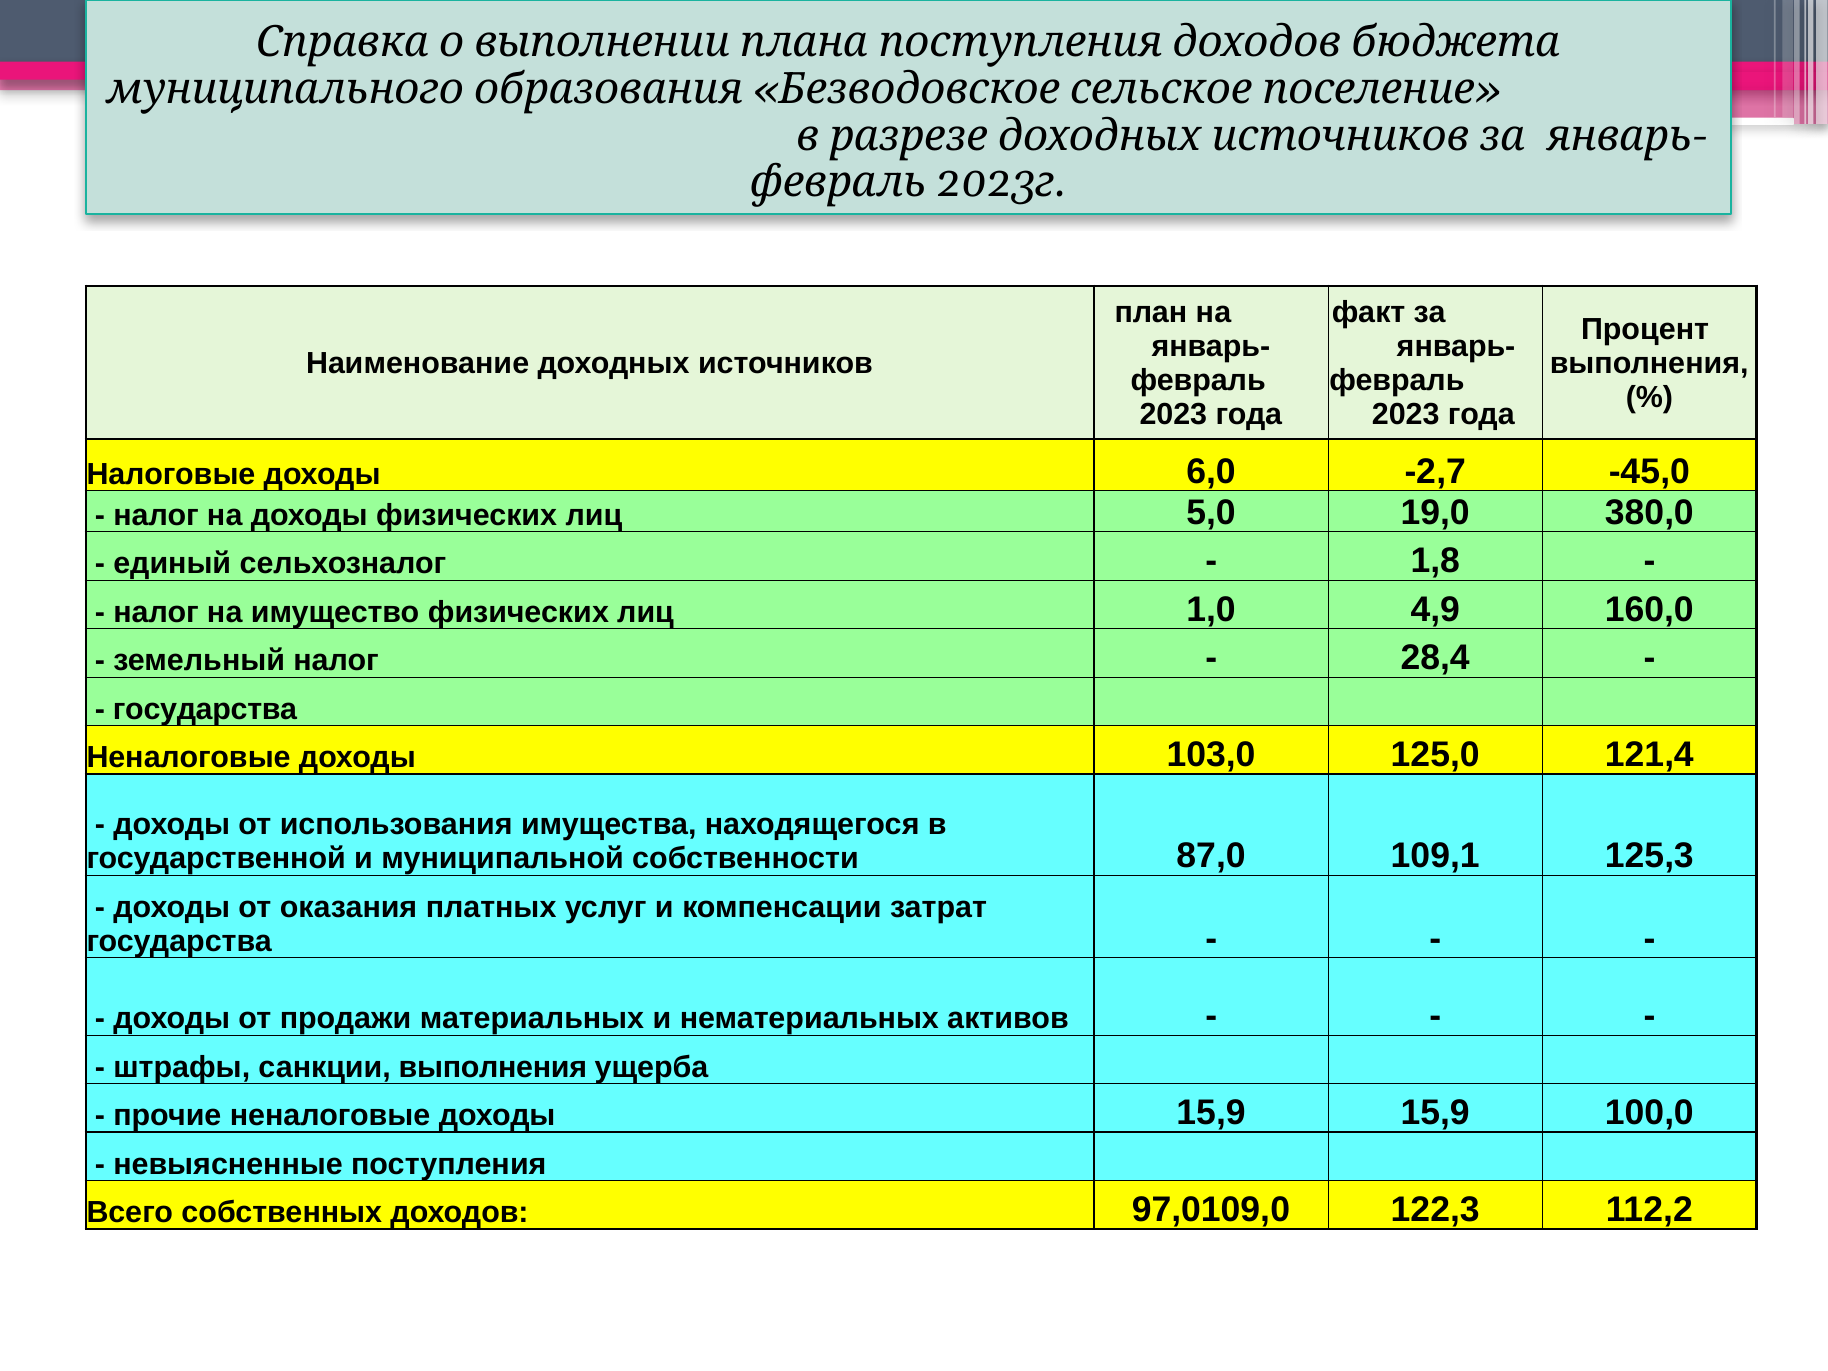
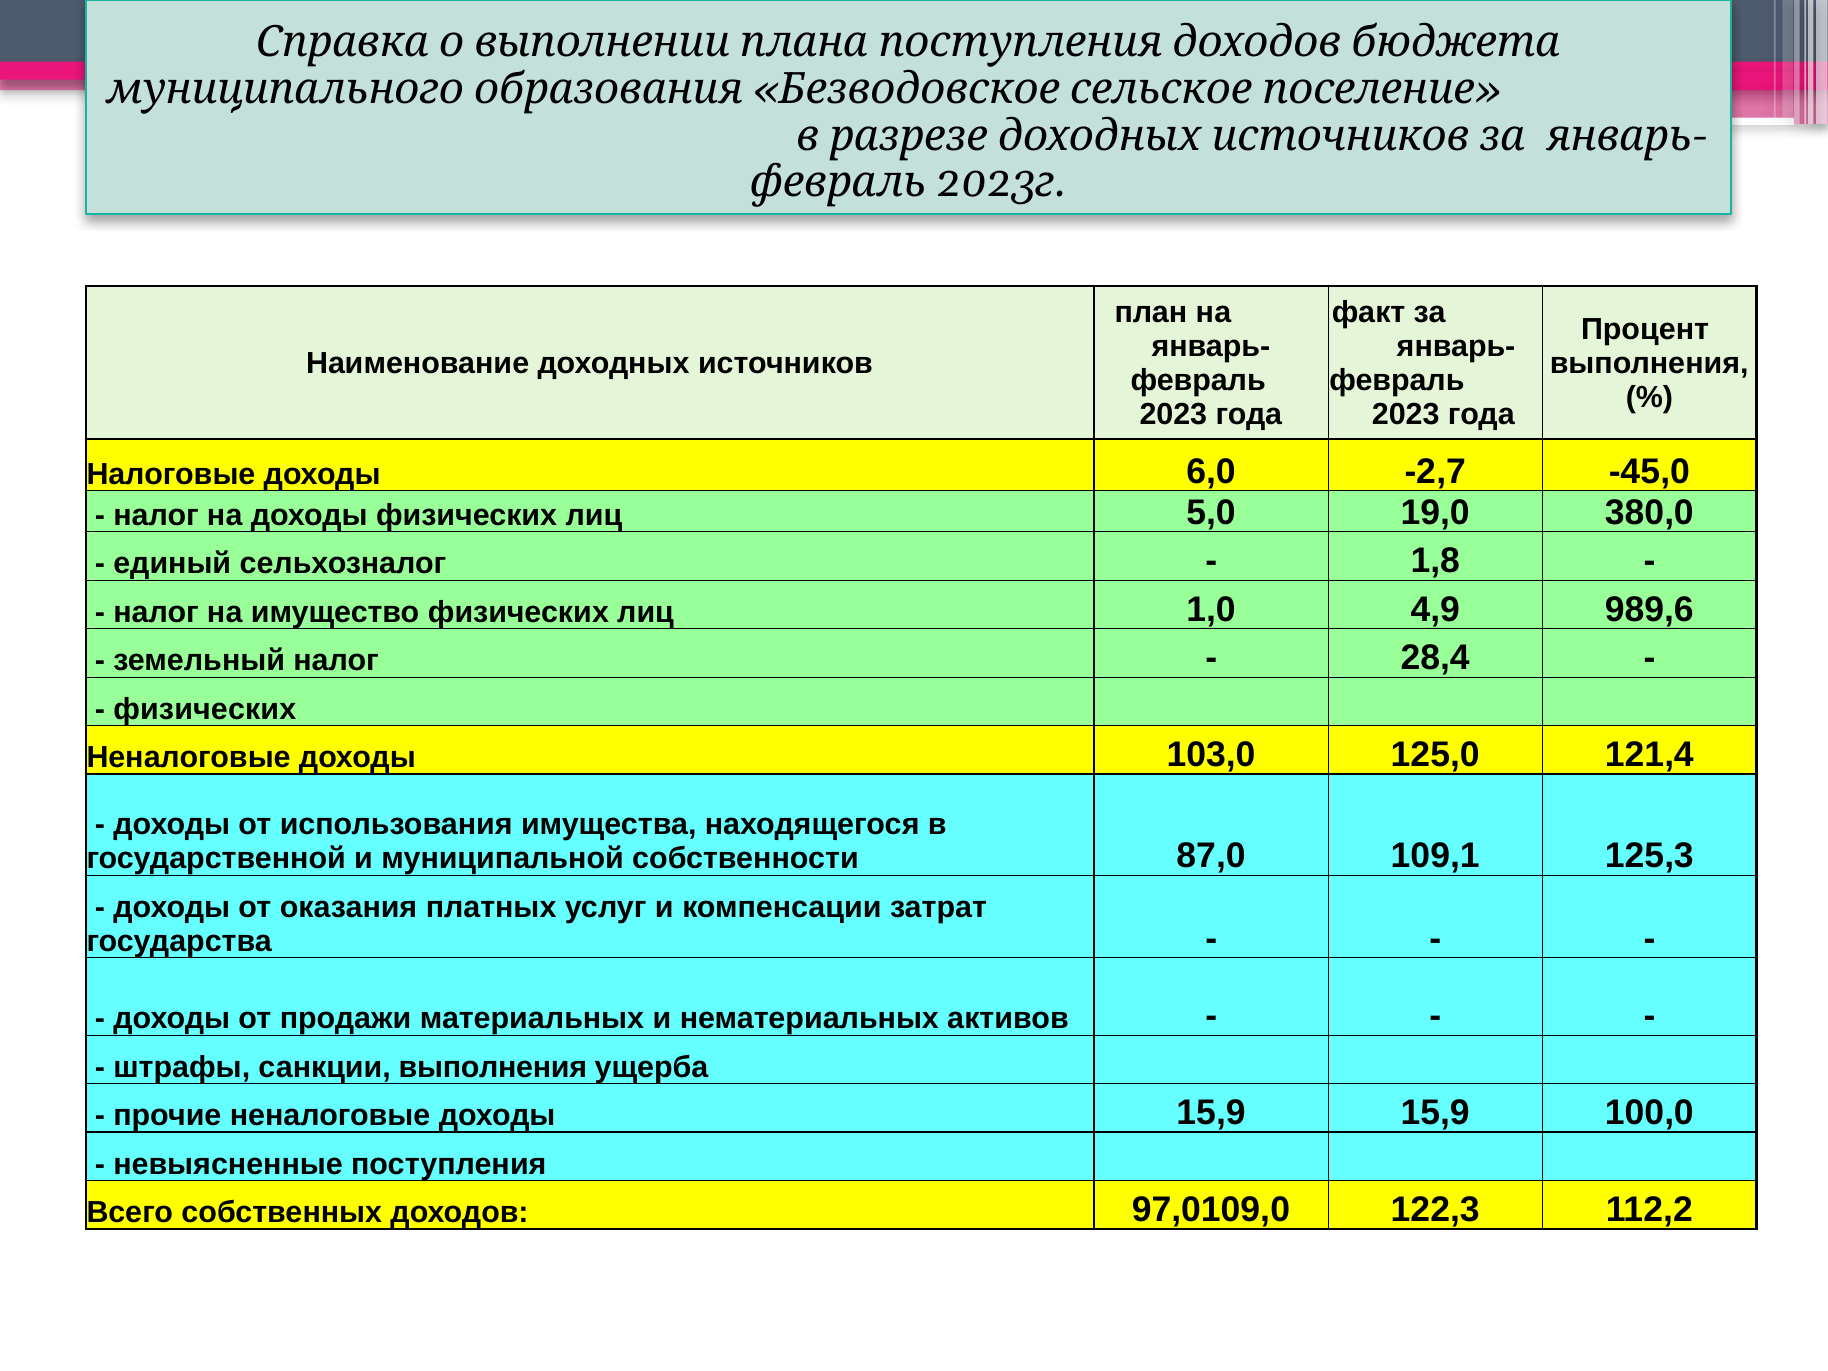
160,0: 160,0 -> 989,6
государства at (205, 709): государства -> физических
